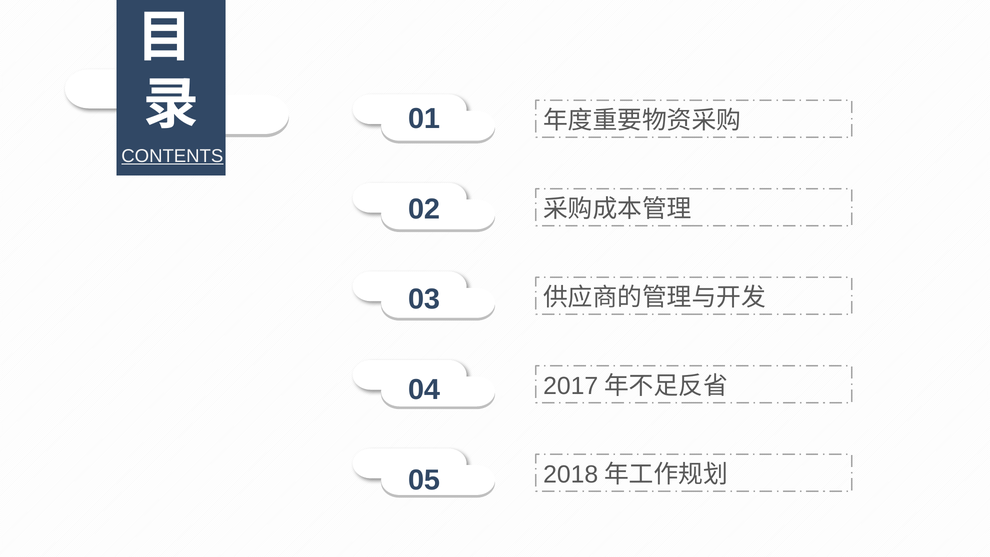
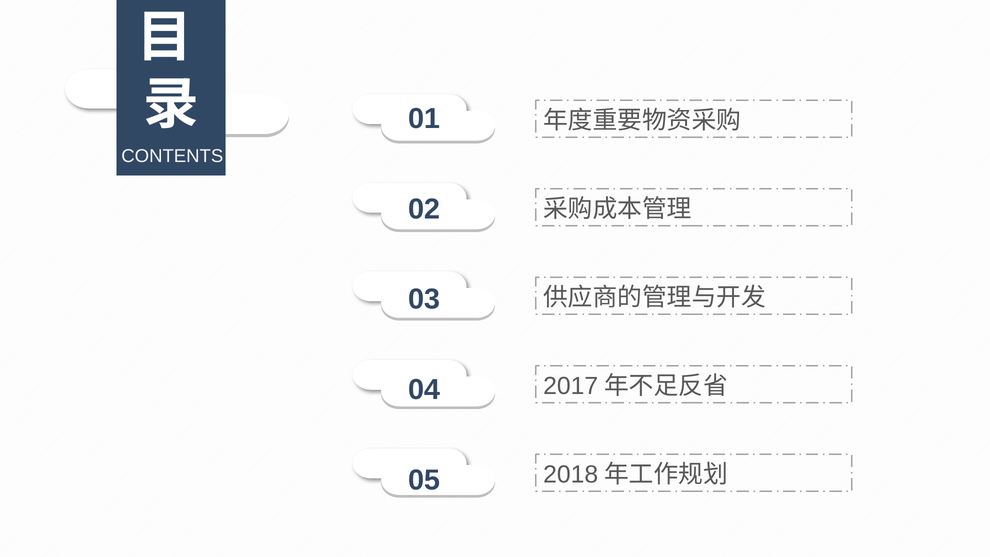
CONTENTS underline: present -> none
